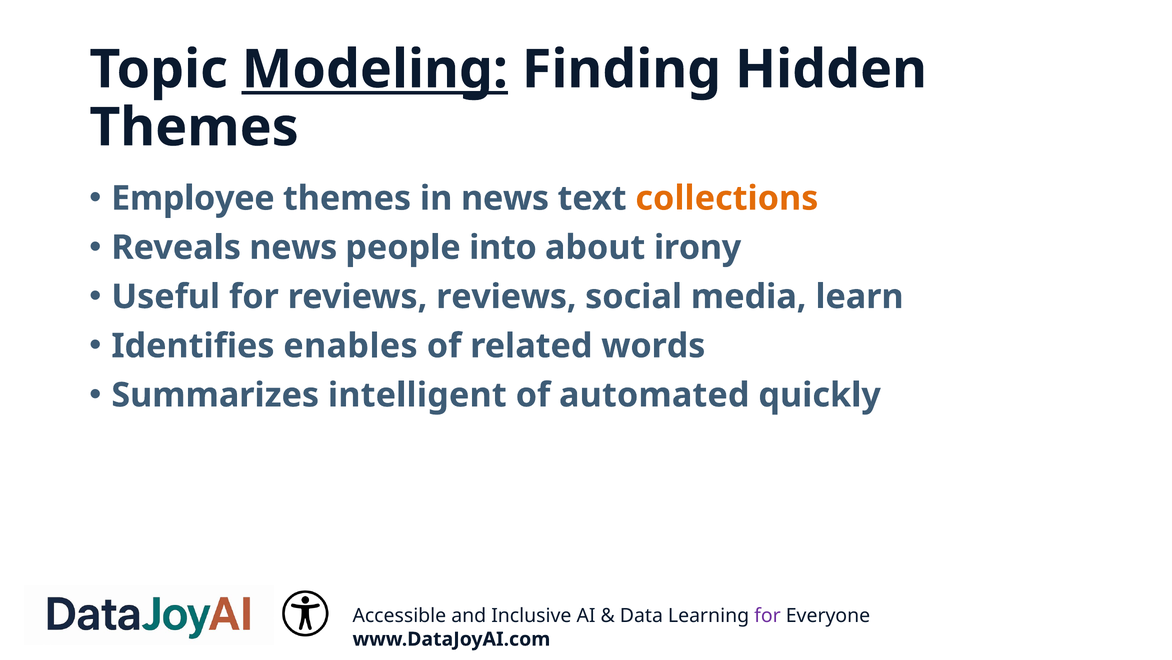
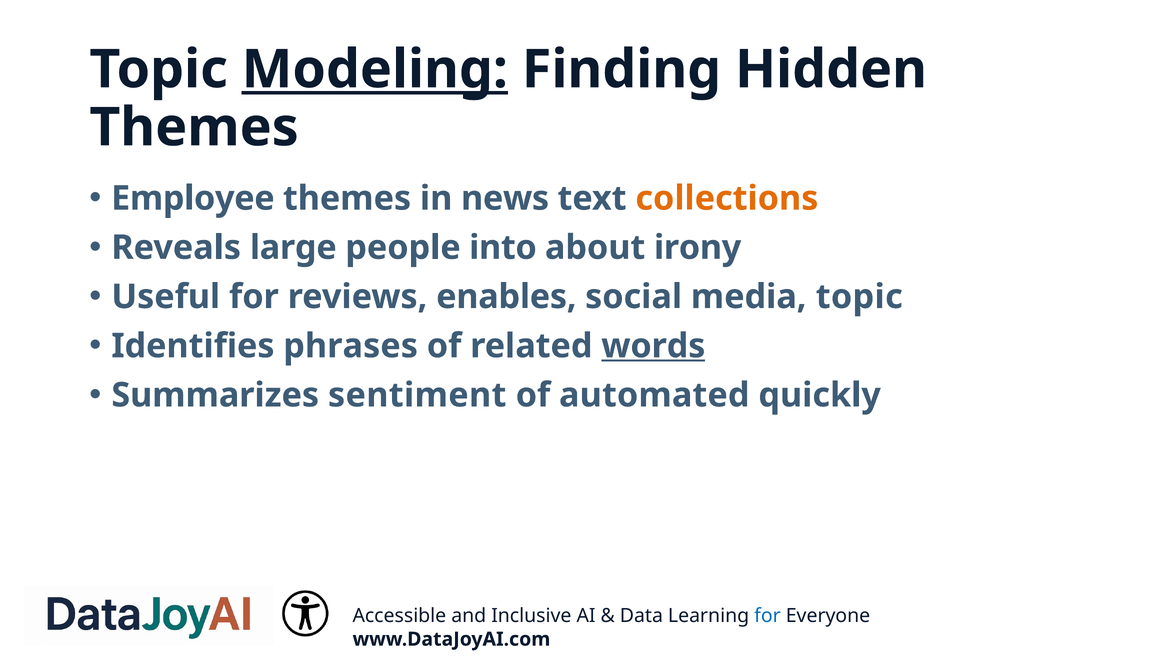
Reveals news: news -> large
reviews reviews: reviews -> enables
media learn: learn -> topic
enables: enables -> phrases
words underline: none -> present
intelligent: intelligent -> sentiment
for at (767, 615) colour: purple -> blue
